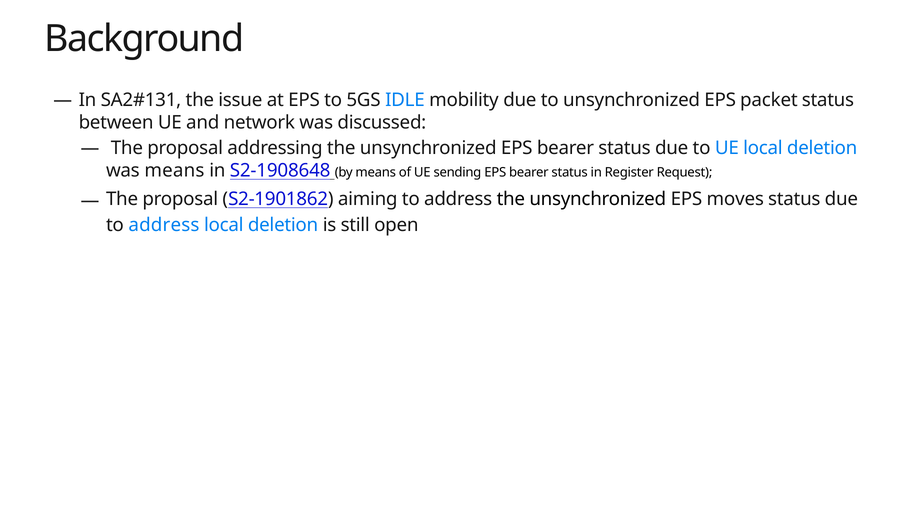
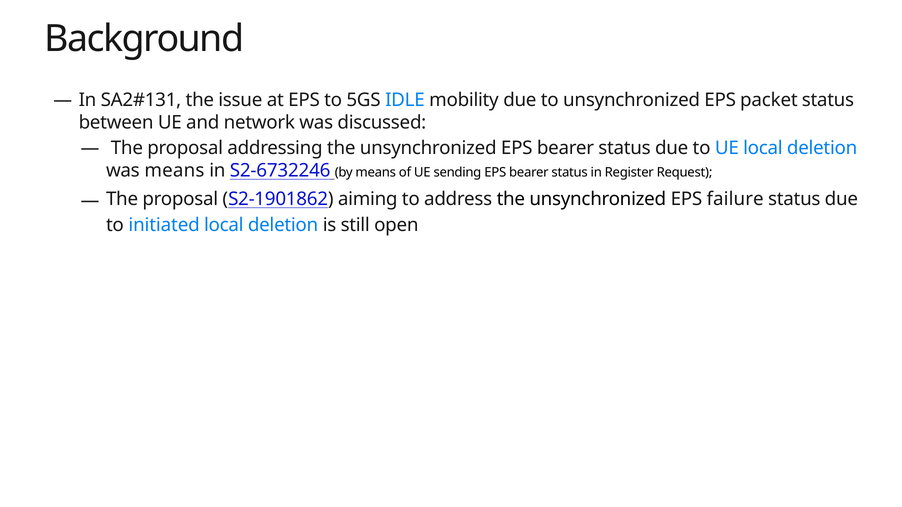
S2-1908648: S2-1908648 -> S2-6732246
moves: moves -> failure
address at (164, 225): address -> initiated
